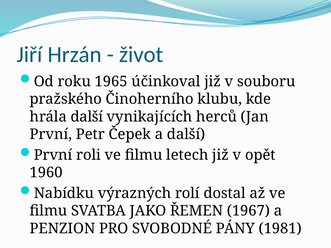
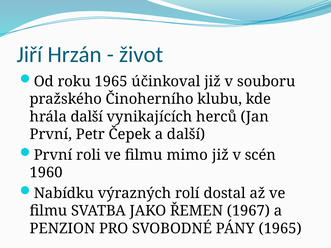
letech: letech -> mimo
opět: opět -> scén
PÁNY 1981: 1981 -> 1965
